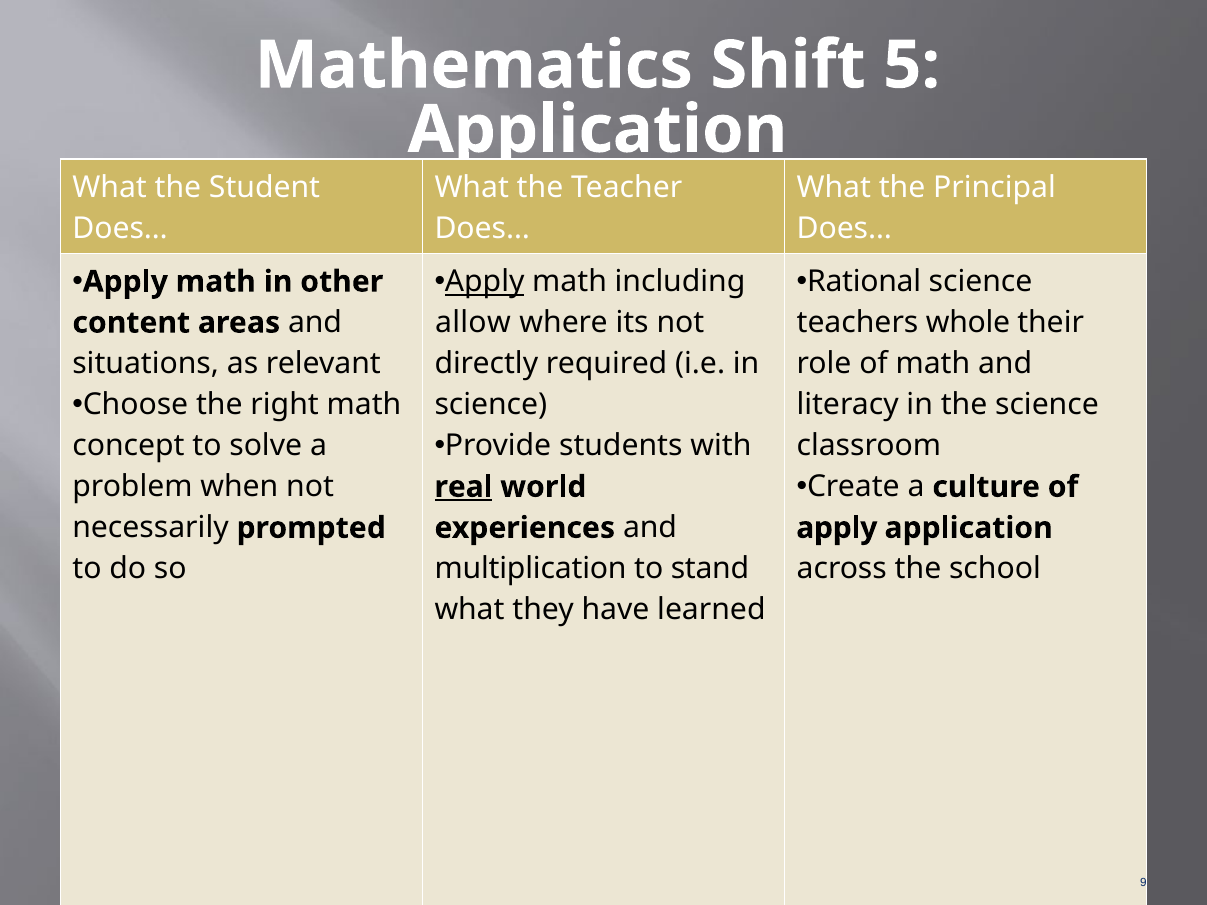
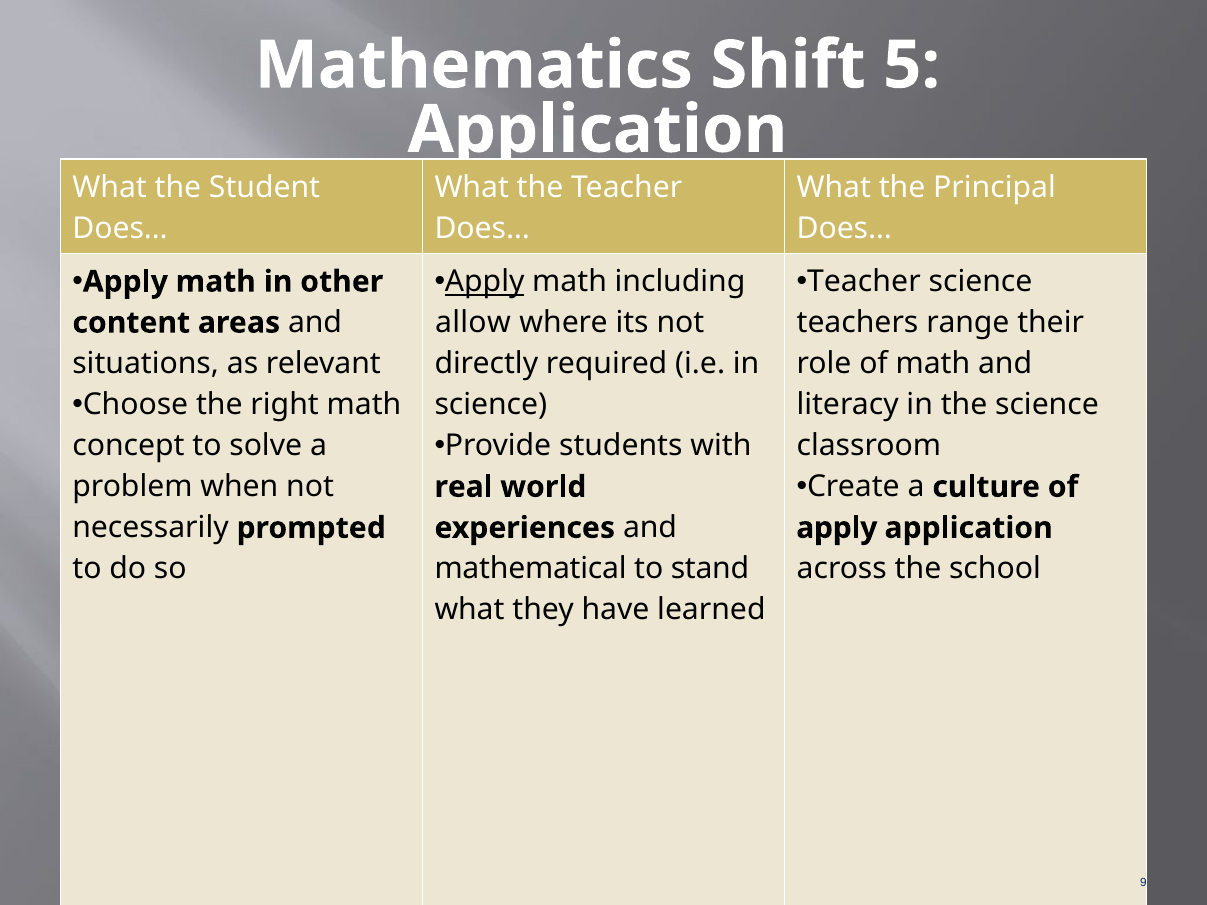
Rational at (864, 282): Rational -> Teacher
whole: whole -> range
real underline: present -> none
multiplication: multiplication -> mathematical
